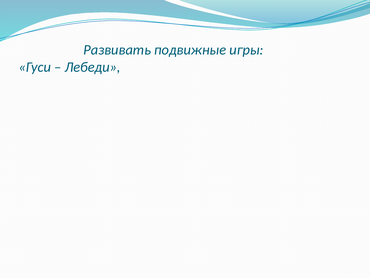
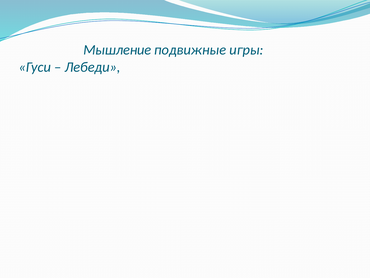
Развивать: Развивать -> Мышление
